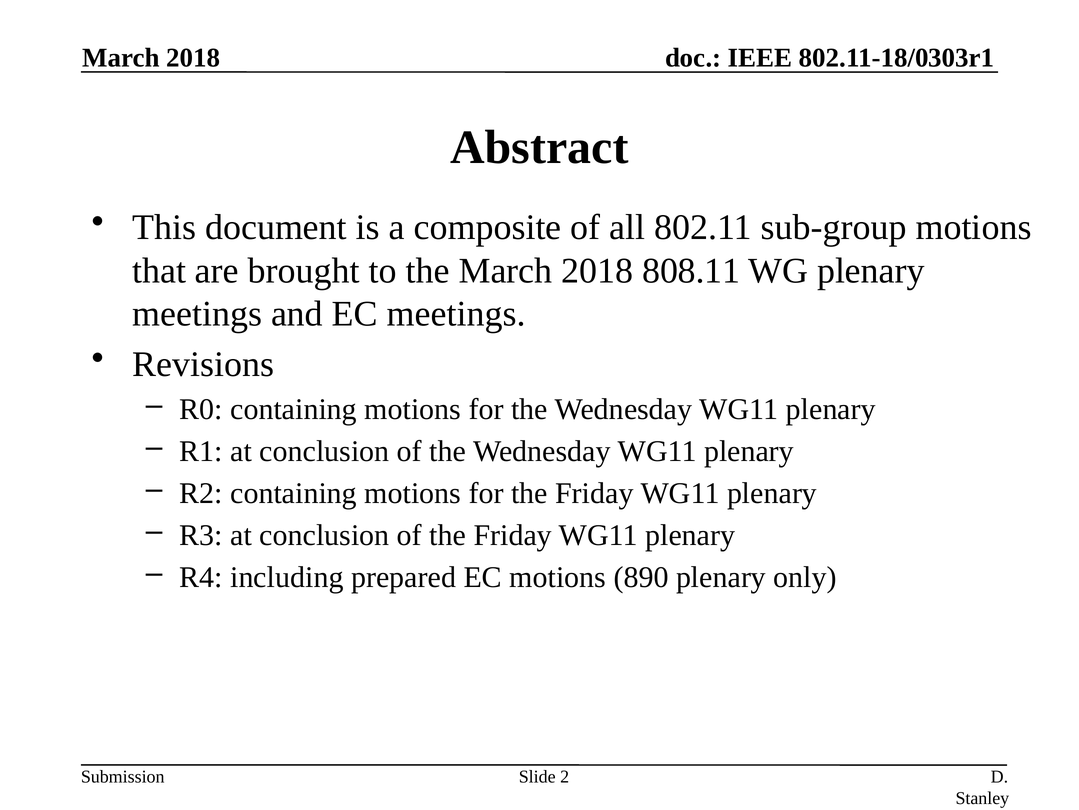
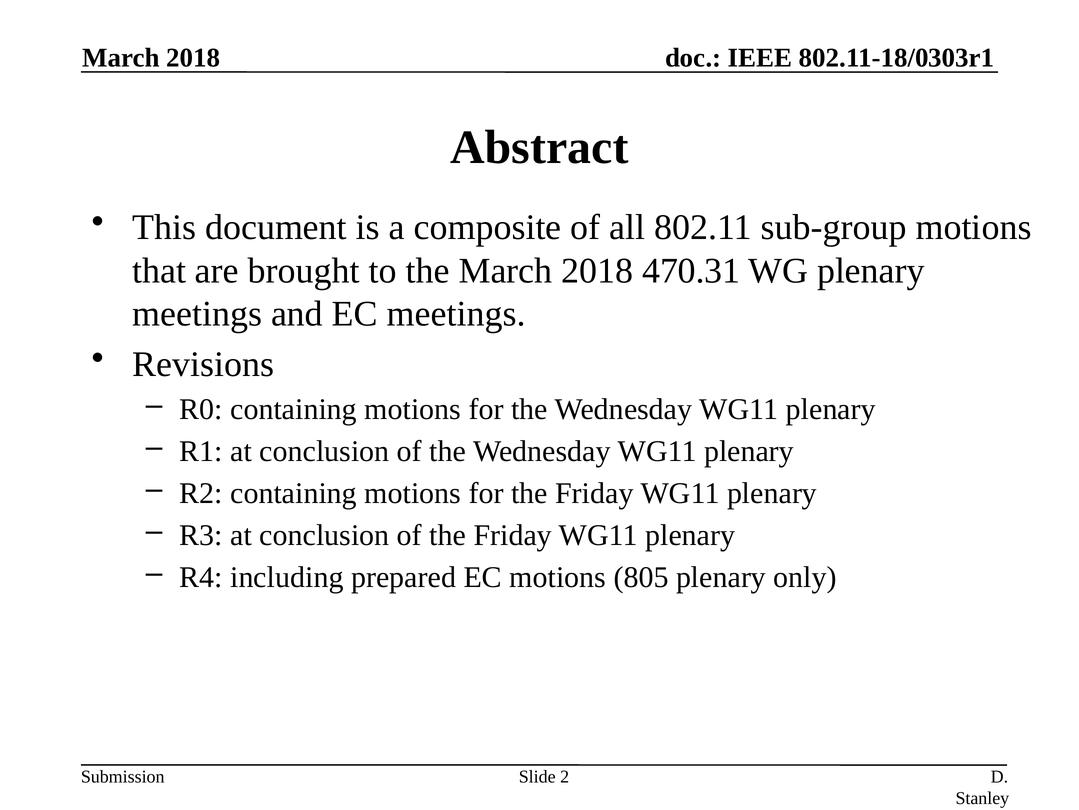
808.11: 808.11 -> 470.31
890: 890 -> 805
